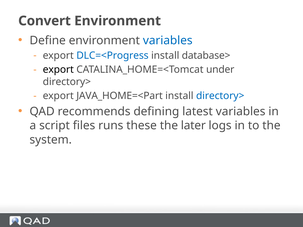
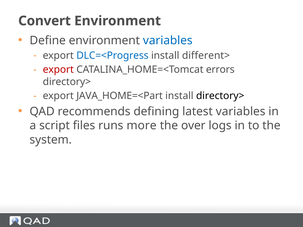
database>: database> -> different>
export at (58, 70) colour: black -> red
under: under -> errors
directory> at (220, 96) colour: blue -> black
these: these -> more
later: later -> over
